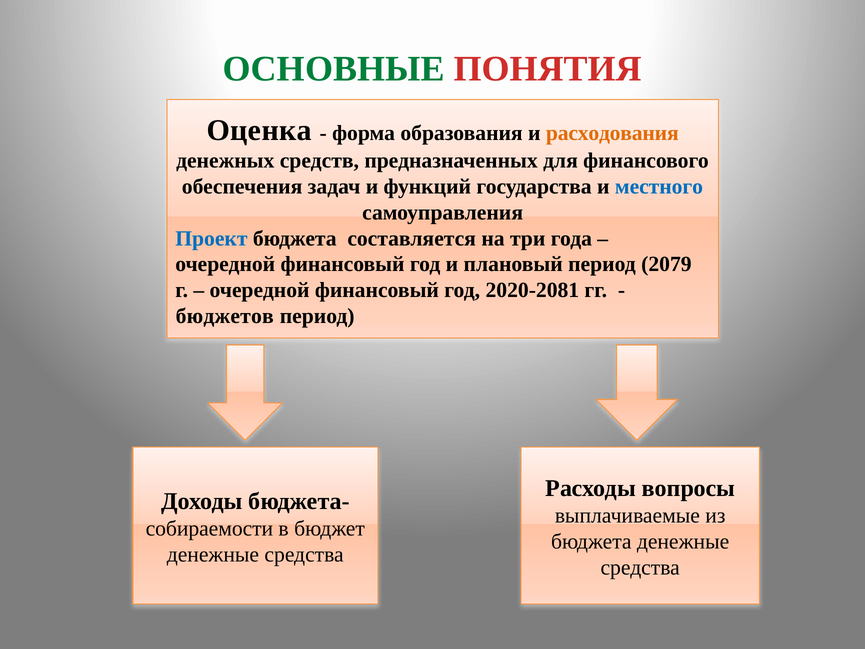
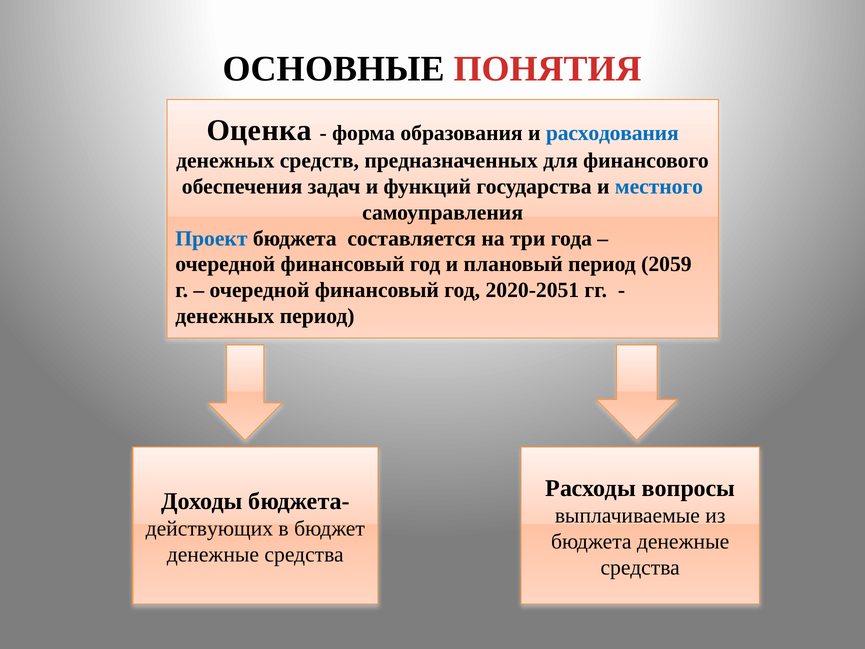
ОСНОВНЫЕ colour: green -> black
расходования colour: orange -> blue
2079: 2079 -> 2059
2020-2081: 2020-2081 -> 2020-2051
бюджетов at (225, 316): бюджетов -> денежных
собираемости: собираемости -> действующих
